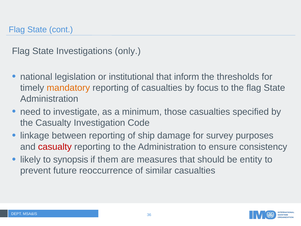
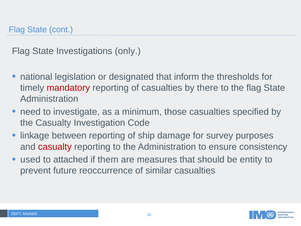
institutional: institutional -> designated
mandatory colour: orange -> red
focus: focus -> there
likely: likely -> used
synopsis: synopsis -> attached
